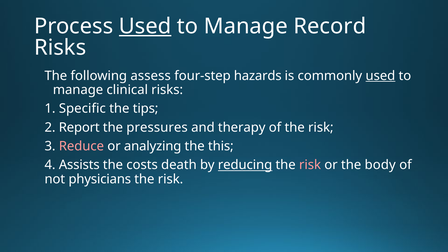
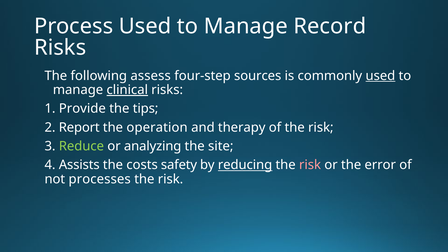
Used at (145, 26) underline: present -> none
hazards: hazards -> sources
clinical underline: none -> present
Specific: Specific -> Provide
pressures: pressures -> operation
Reduce colour: pink -> light green
this: this -> site
death: death -> safety
body: body -> error
physicians: physicians -> processes
